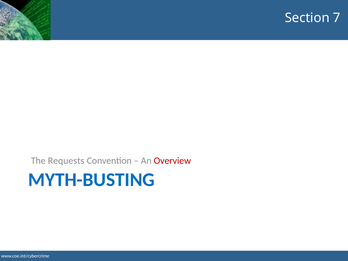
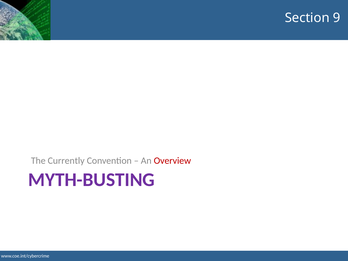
7: 7 -> 9
Requests: Requests -> Currently
MYTH-BUSTING colour: blue -> purple
